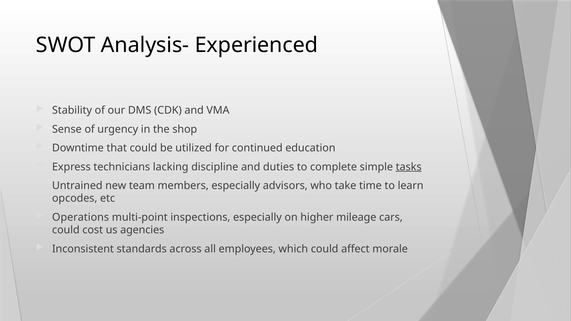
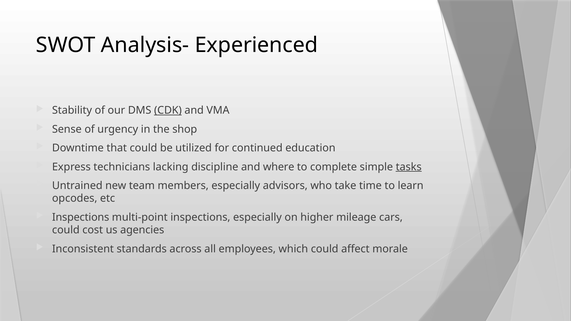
CDK underline: none -> present
duties: duties -> where
Operations at (81, 217): Operations -> Inspections
